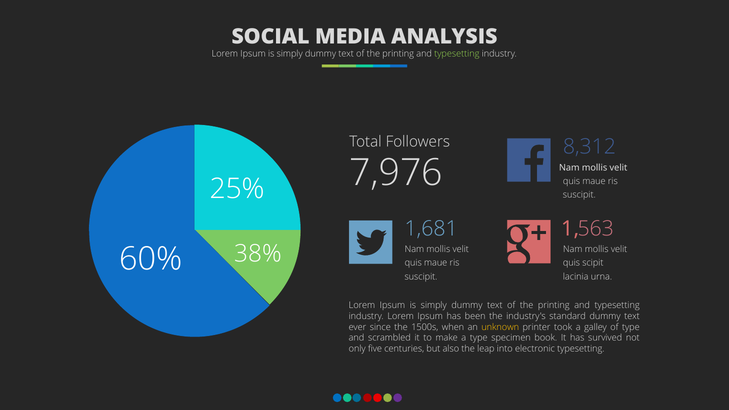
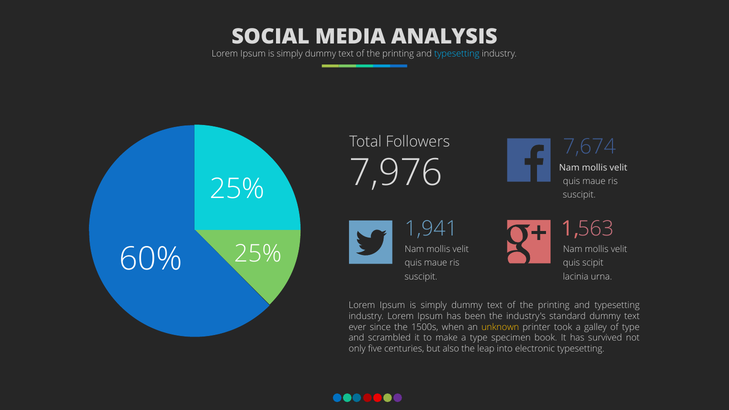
typesetting at (457, 54) colour: light green -> light blue
8,312: 8,312 -> 7,674
1,681: 1,681 -> 1,941
38% at (258, 254): 38% -> 25%
